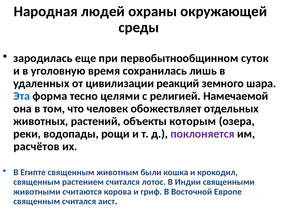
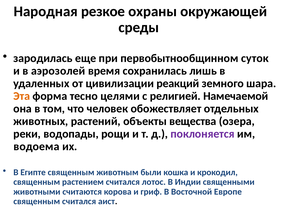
людей: людей -> резкое
уголовную: уголовную -> аэрозолей
Эта colour: blue -> orange
которым: которым -> вещества
расчётов: расчётов -> водоема
